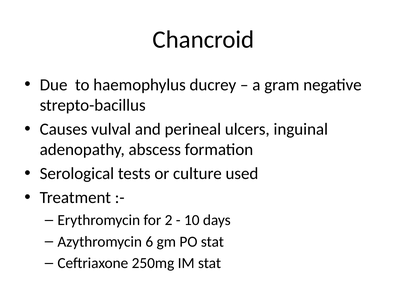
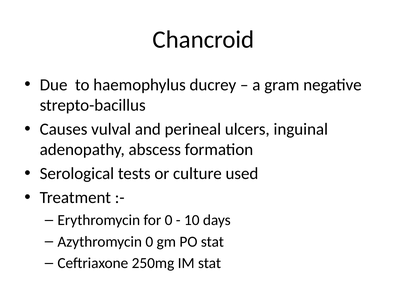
for 2: 2 -> 0
Azythromycin 6: 6 -> 0
